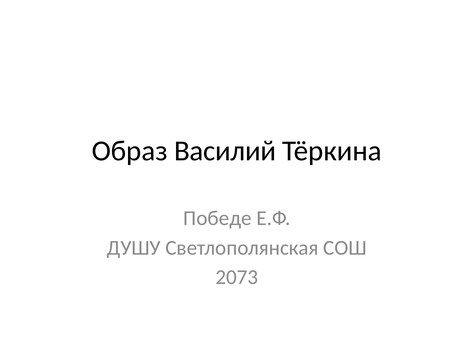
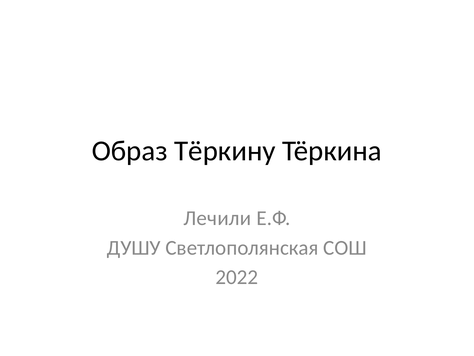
Василий: Василий -> Тёркину
Победе: Победе -> Лечили
2073: 2073 -> 2022
